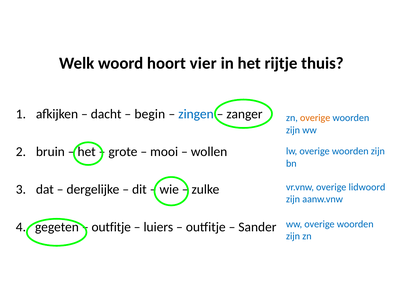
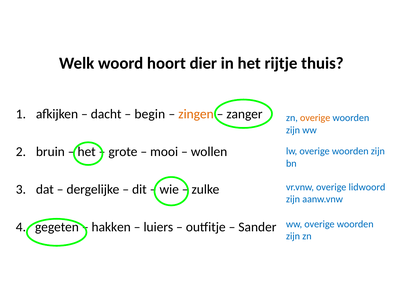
vier: vier -> dier
zingen colour: blue -> orange
outfitje at (111, 227): outfitje -> hakken
